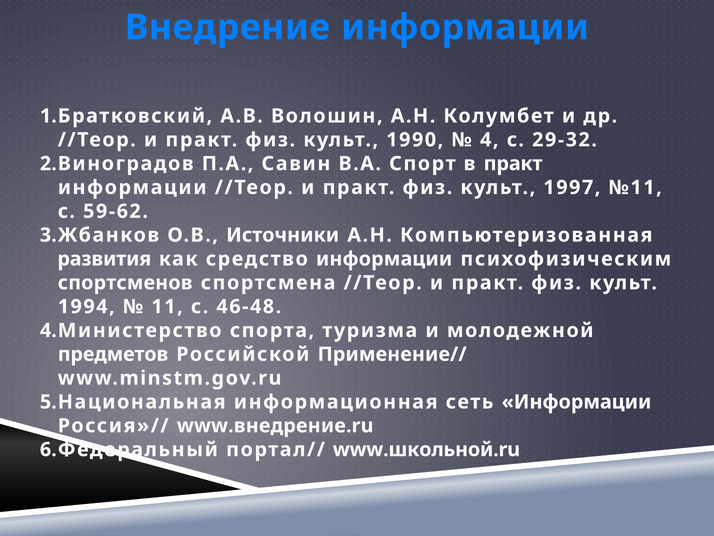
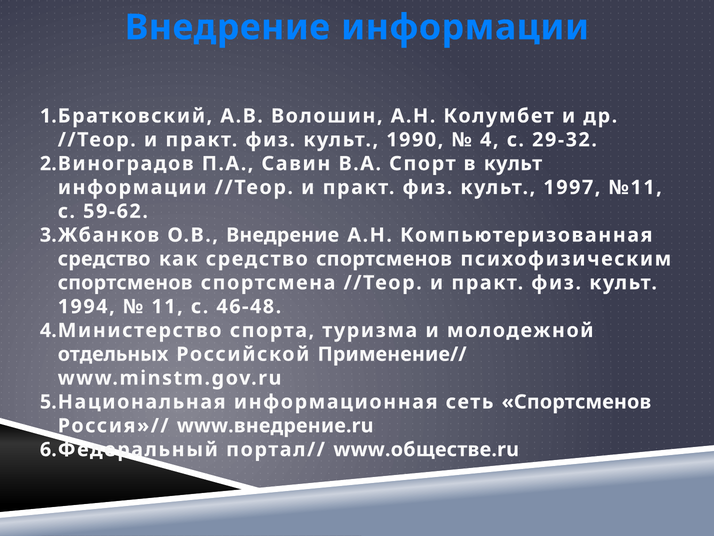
в практ: практ -> культ
О.В Источники: Источники -> Внедрение
развития at (104, 259): развития -> средство
средство информации: информации -> спортсменов
предметов: предметов -> отдельных
сеть Информации: Информации -> Спортсменов
www.школьной.ru: www.школьной.ru -> www.обществе.ru
